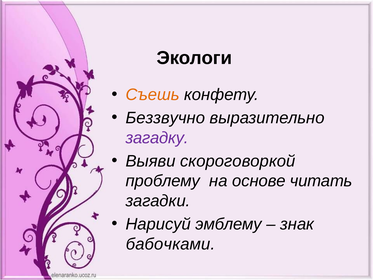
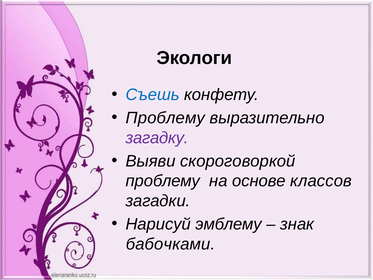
Съешь colour: orange -> blue
Беззвучно at (165, 118): Беззвучно -> Проблему
читать: читать -> классов
